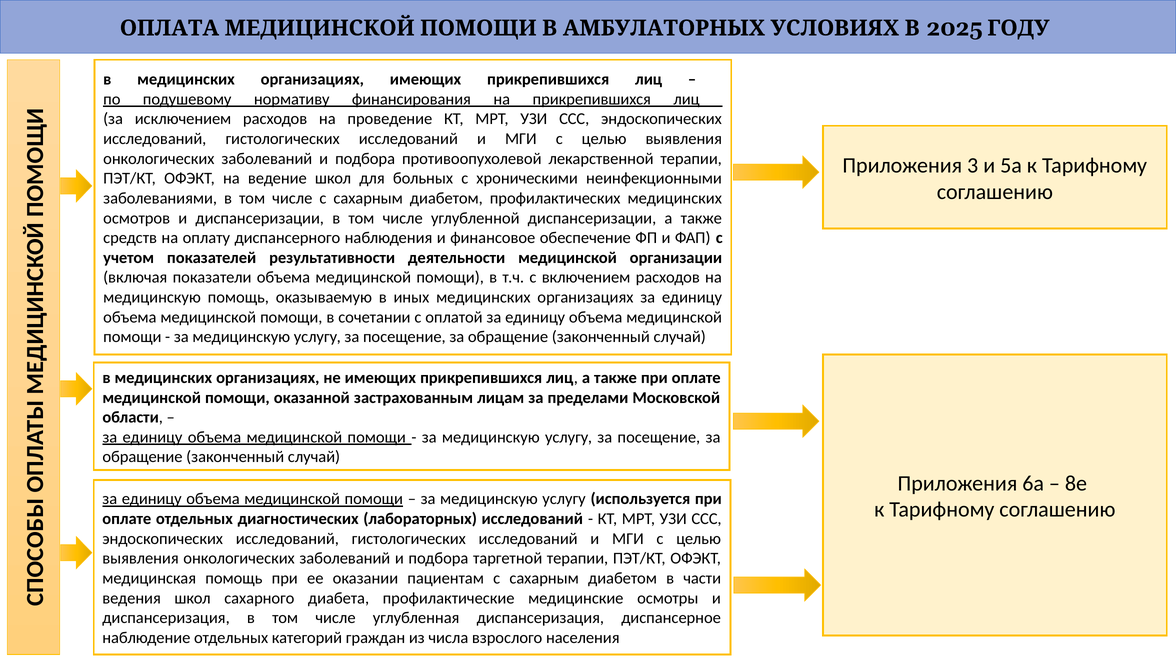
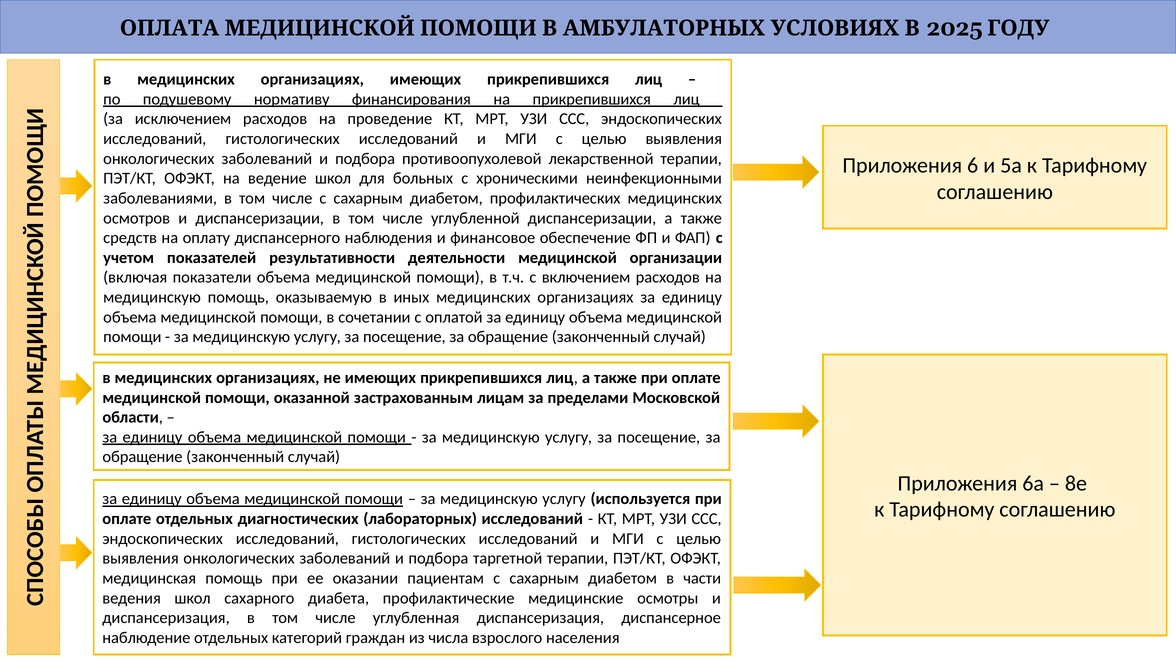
3: 3 -> 6
